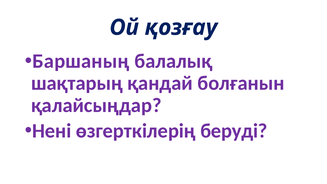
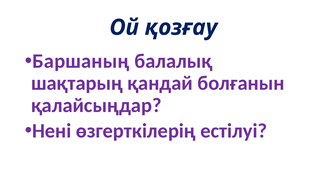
беруді: беруді -> естілуі
